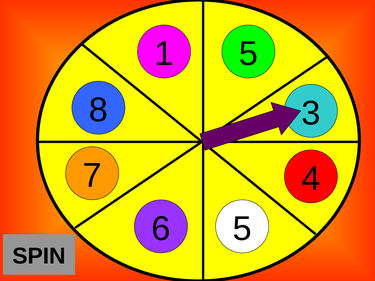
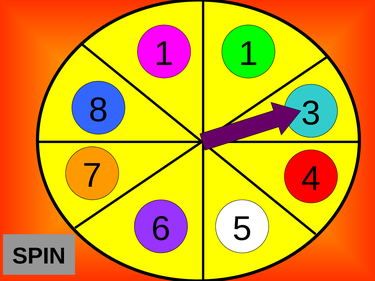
1 5: 5 -> 1
